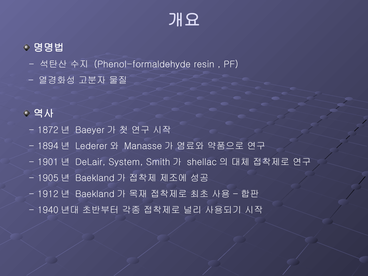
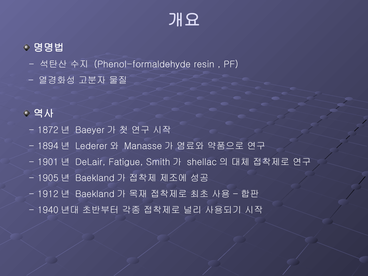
System: System -> Fatigue
